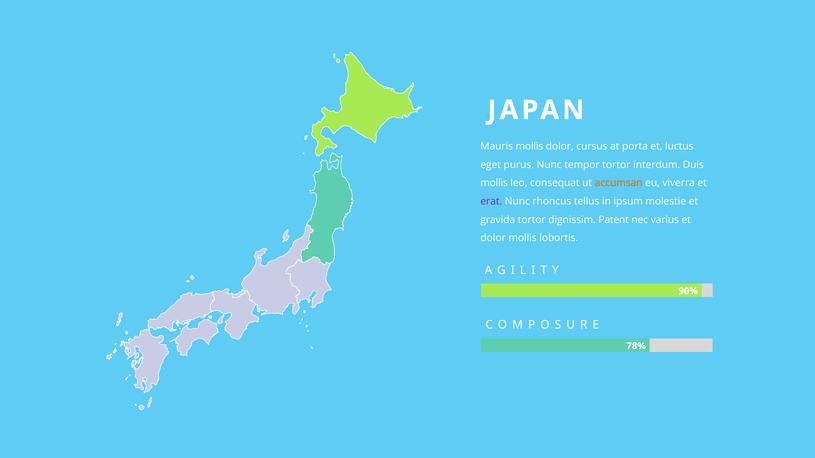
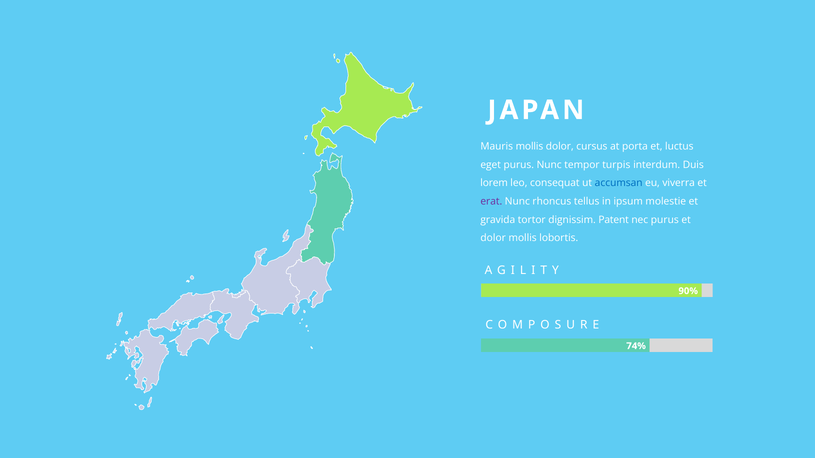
tempor tortor: tortor -> turpis
mollis at (494, 183): mollis -> lorem
accumsan colour: orange -> blue
nec varius: varius -> purus
78%: 78% -> 74%
